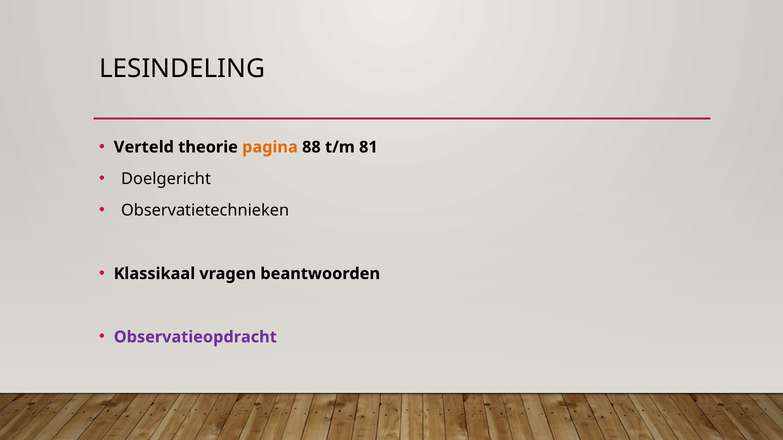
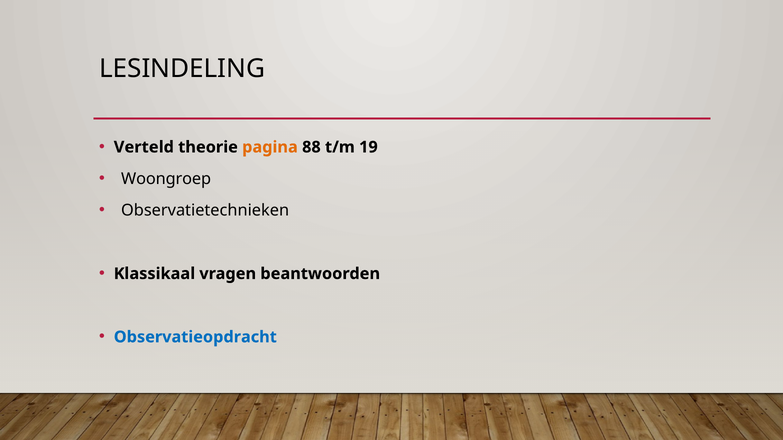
81: 81 -> 19
Doelgericht: Doelgericht -> Woongroep
Observatieopdracht colour: purple -> blue
